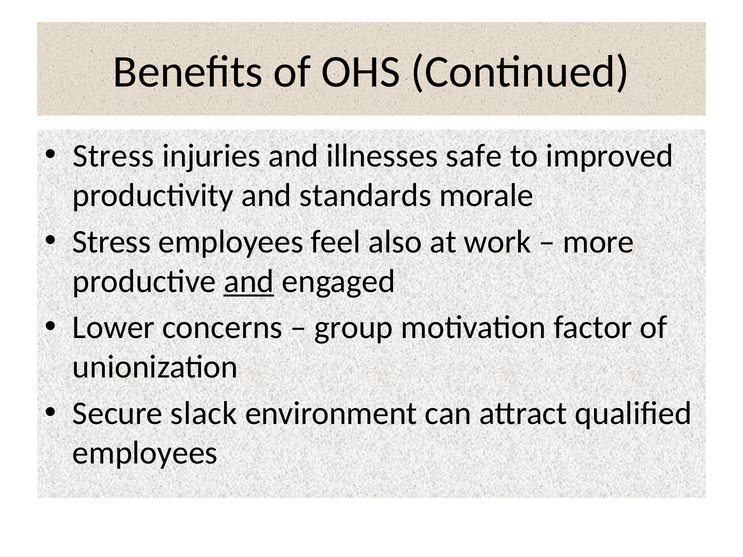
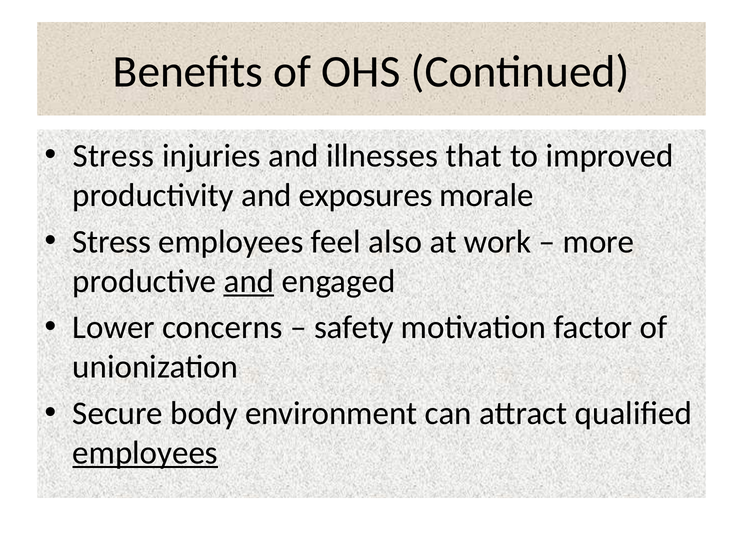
safe: safe -> that
standards: standards -> exposures
group: group -> safety
slack: slack -> body
employees at (145, 453) underline: none -> present
